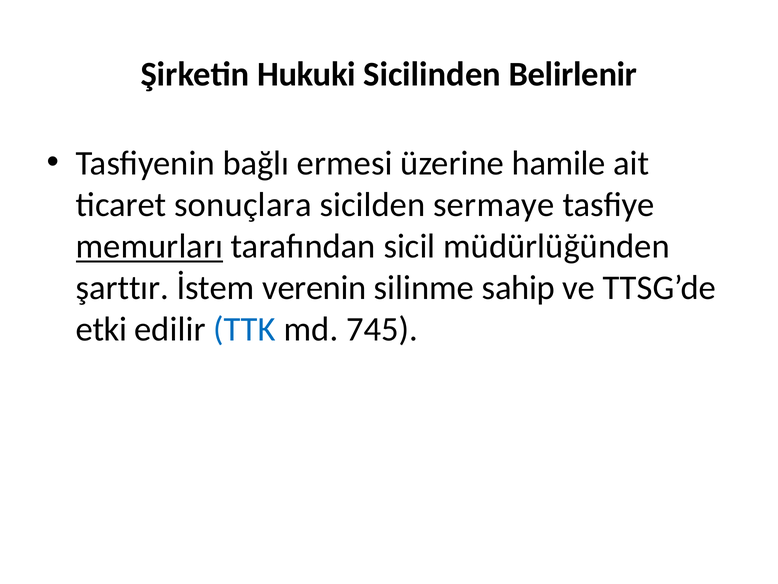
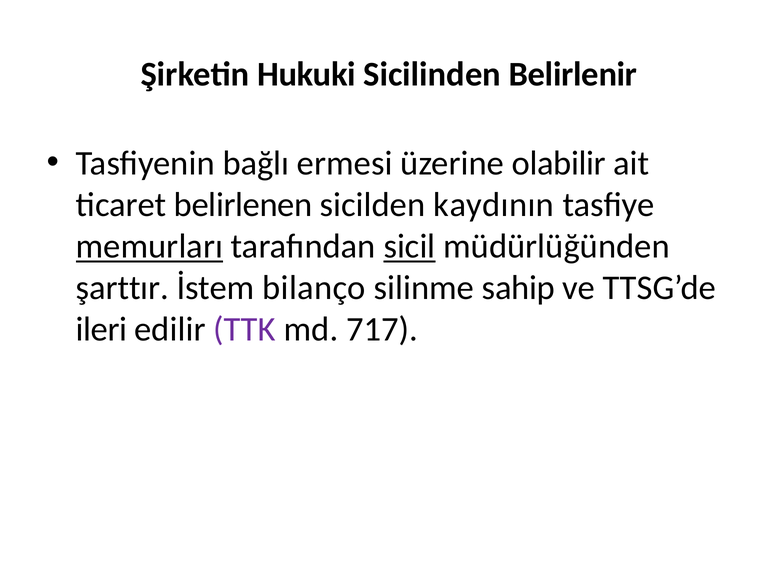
hamile: hamile -> olabilir
sonuçlara: sonuçlara -> belirlenen
sermaye: sermaye -> kaydının
sicil underline: none -> present
verenin: verenin -> bilanço
etki: etki -> ileri
TTK colour: blue -> purple
745: 745 -> 717
